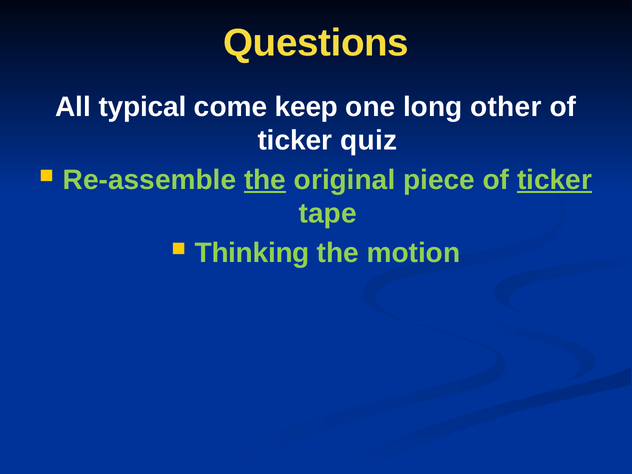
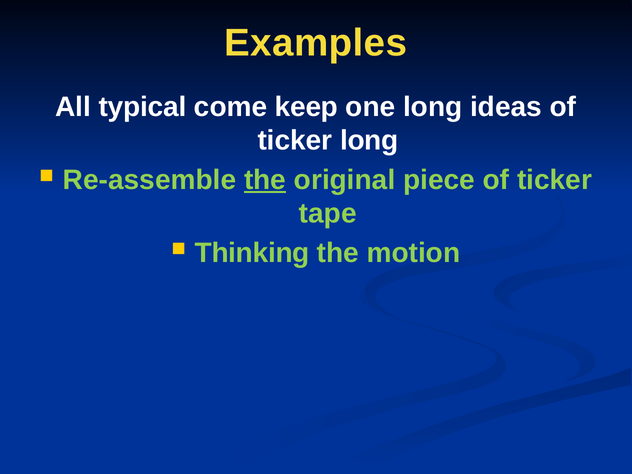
Questions: Questions -> Examples
other: other -> ideas
ticker quiz: quiz -> long
ticker at (555, 180) underline: present -> none
